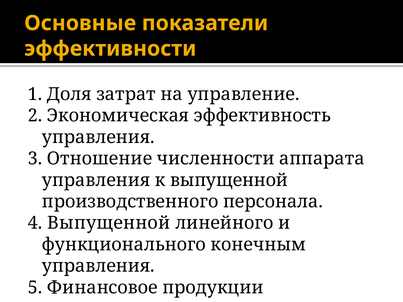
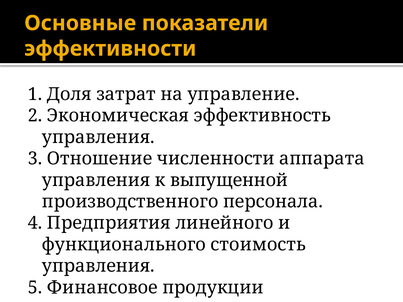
4 Выпущенной: Выпущенной -> Предприятия
конечным: конечным -> стоимость
